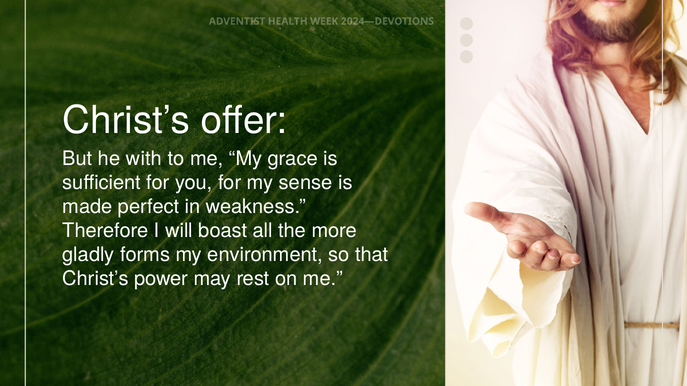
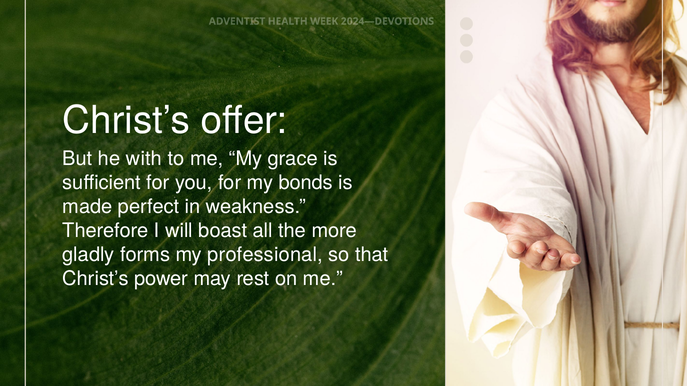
sense: sense -> bonds
environment: environment -> professional
